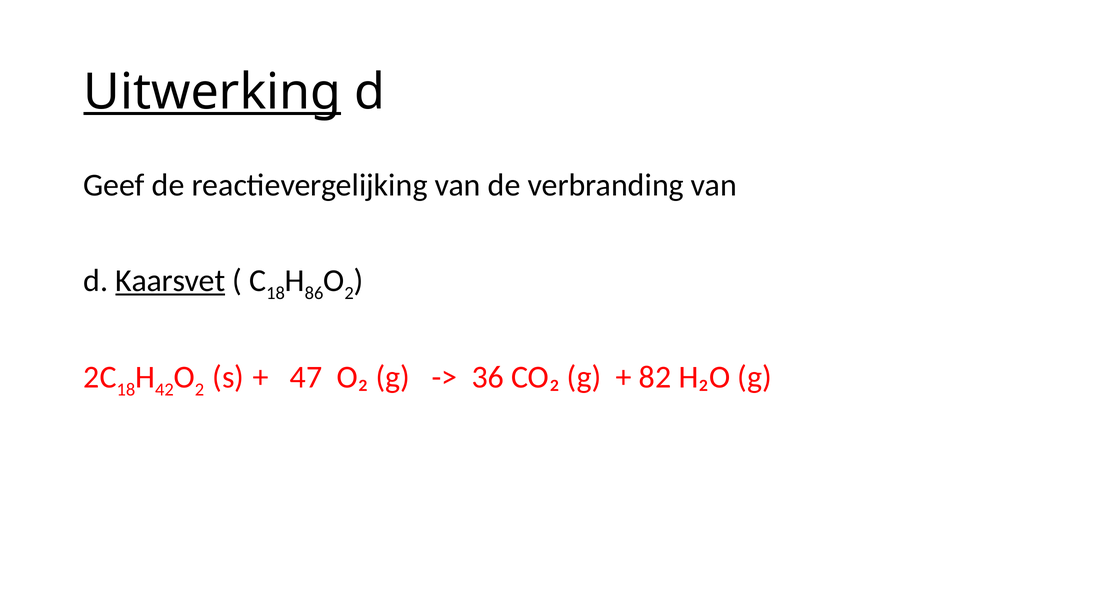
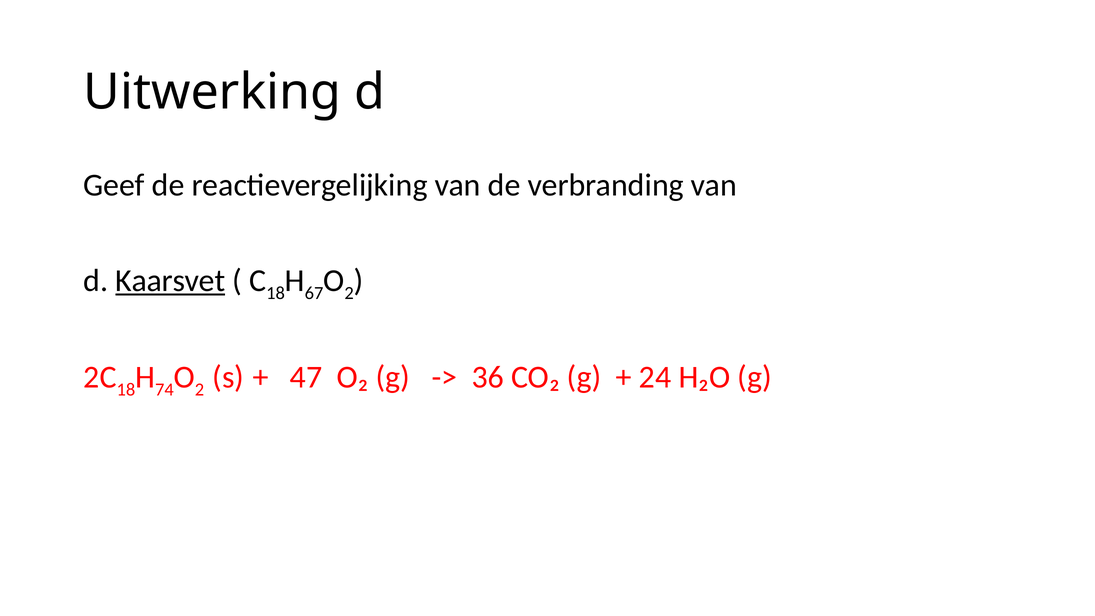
Uitwerking underline: present -> none
86: 86 -> 67
42: 42 -> 74
82: 82 -> 24
